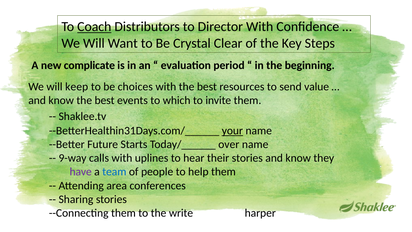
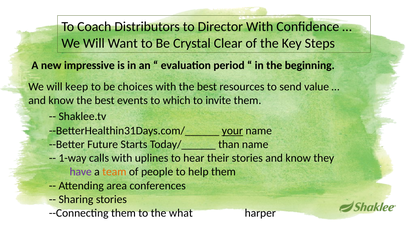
Coach underline: present -> none
complicate: complicate -> impressive
over: over -> than
9-way: 9-way -> 1-way
team colour: blue -> orange
write: write -> what
